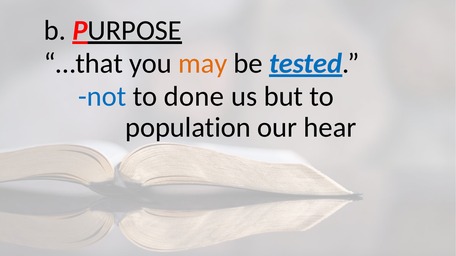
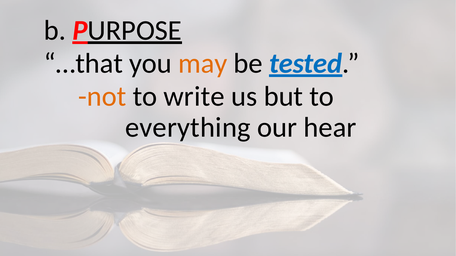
not colour: blue -> orange
done: done -> write
population: population -> everything
